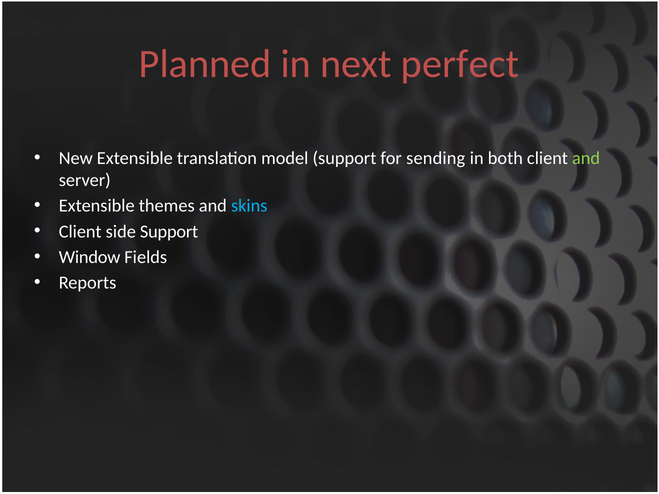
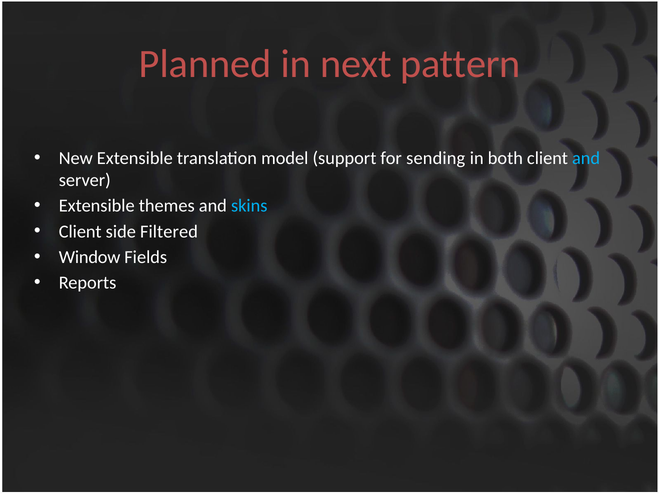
perfect: perfect -> pattern
and at (586, 158) colour: light green -> light blue
side Support: Support -> Filtered
